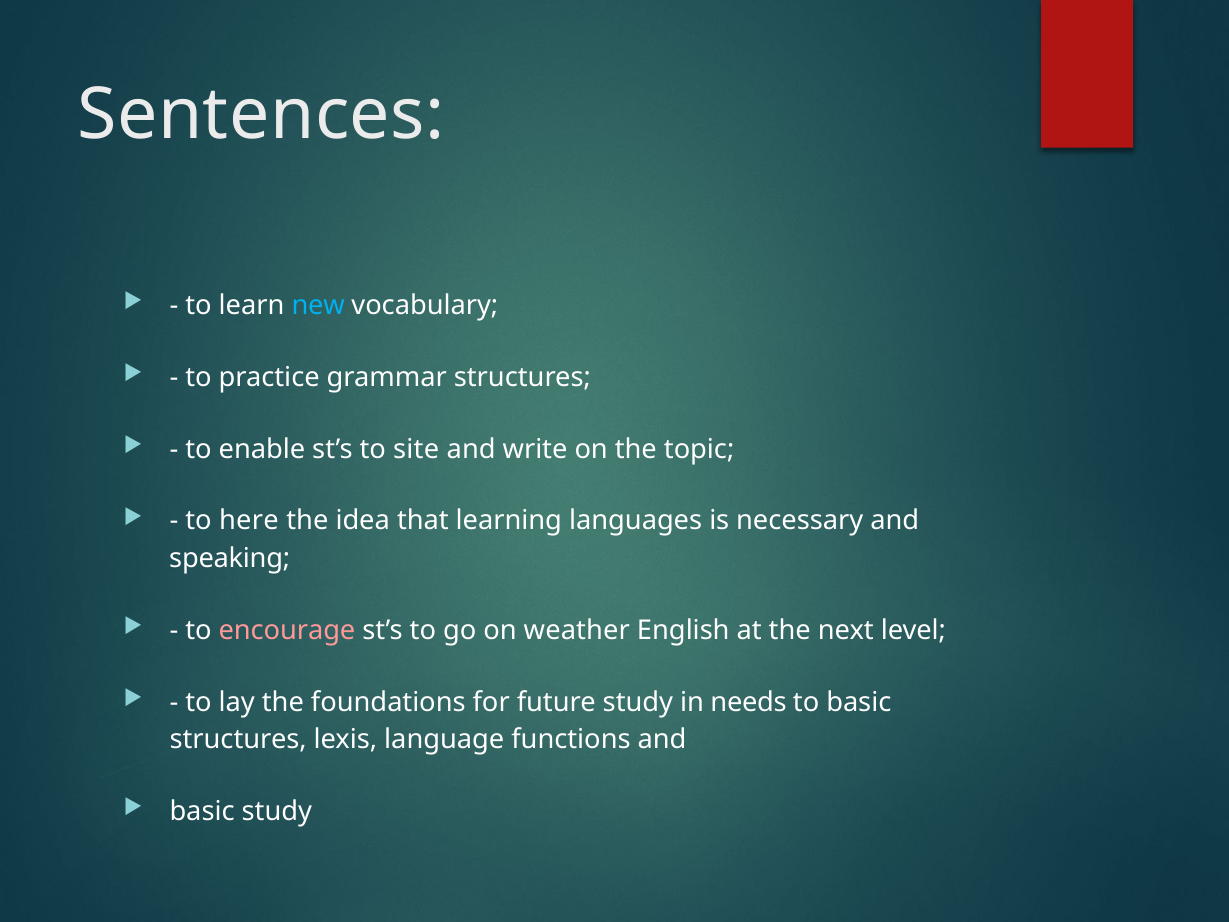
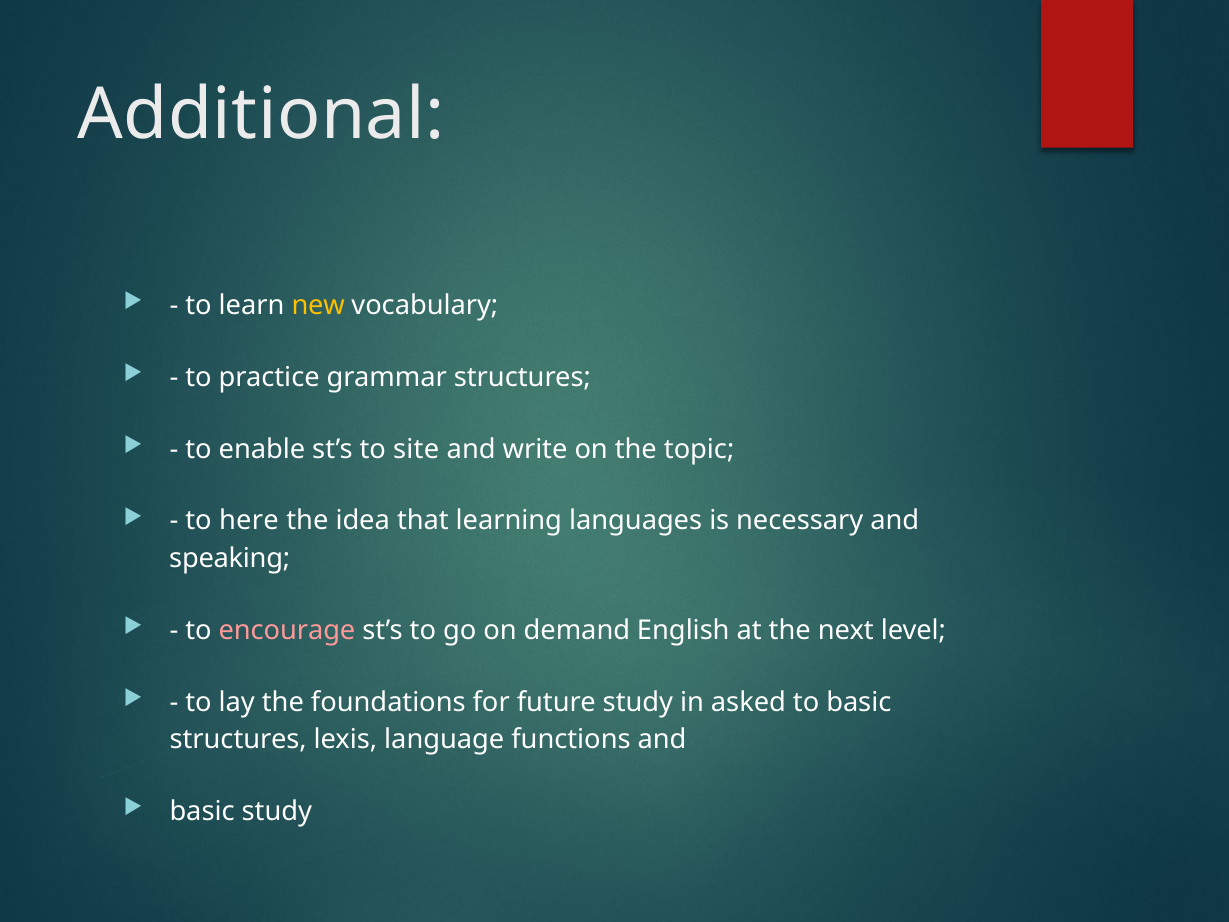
Sentences: Sentences -> Additional
new colour: light blue -> yellow
weather: weather -> demand
needs: needs -> asked
